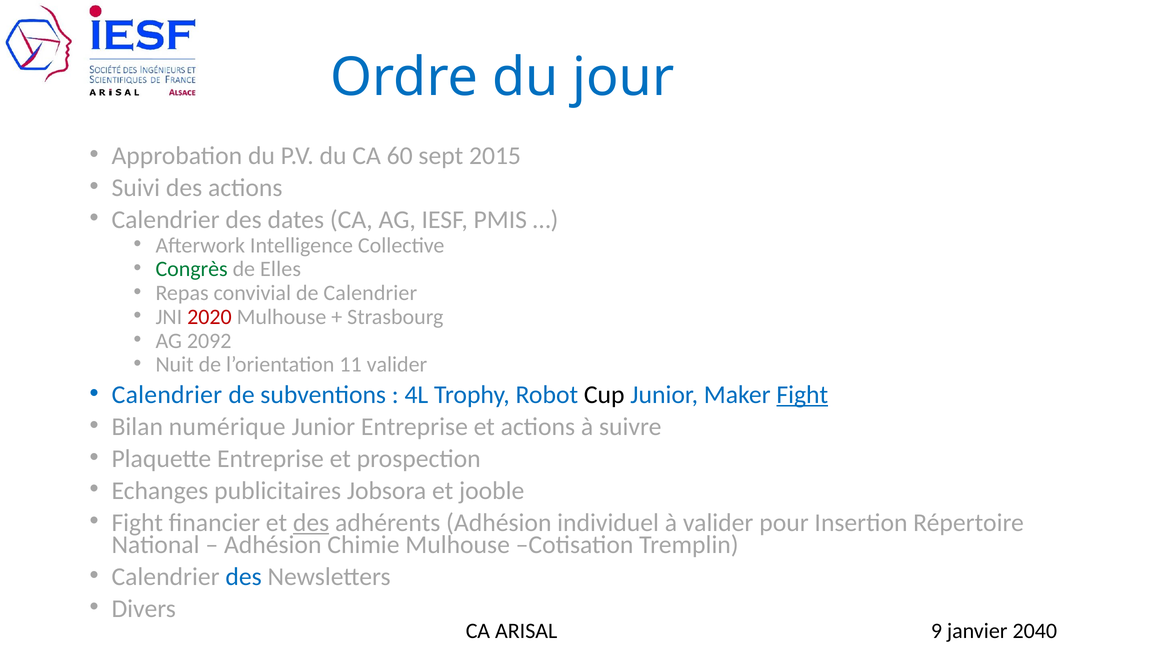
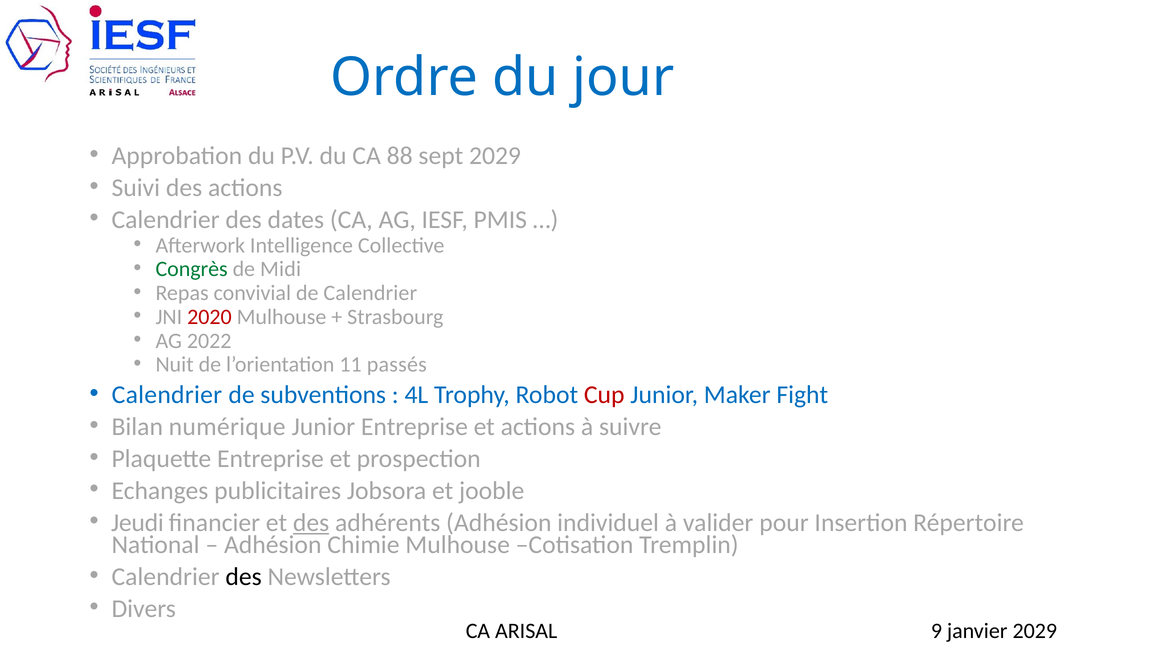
60: 60 -> 88
sept 2015: 2015 -> 2029
Elles: Elles -> Midi
2092: 2092 -> 2022
11 valider: valider -> passés
Cup colour: black -> red
Fight at (802, 395) underline: present -> none
Fight at (137, 523): Fight -> Jeudi
des at (244, 577) colour: blue -> black
janvier 2040: 2040 -> 2029
